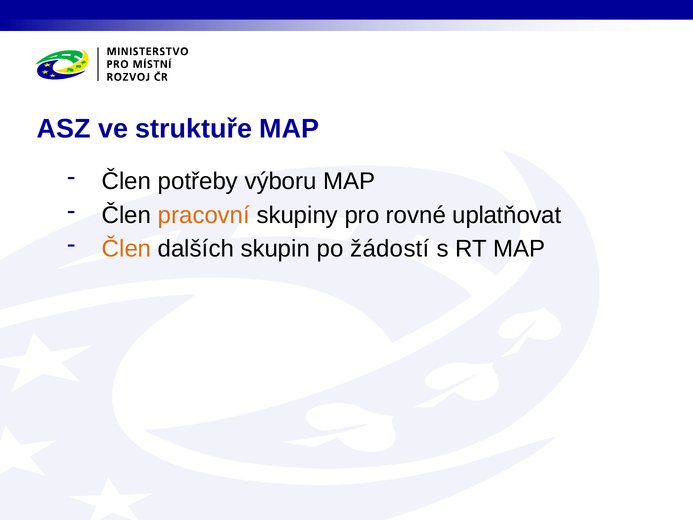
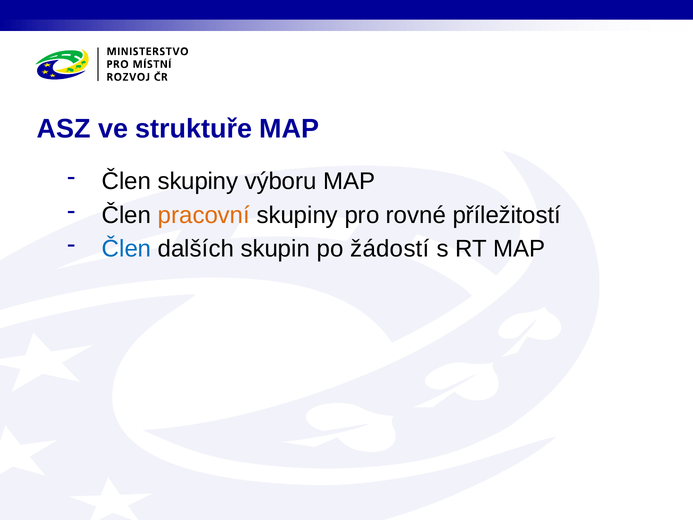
Člen potřeby: potřeby -> skupiny
uplatňovat: uplatňovat -> příležitostí
Člen at (127, 249) colour: orange -> blue
